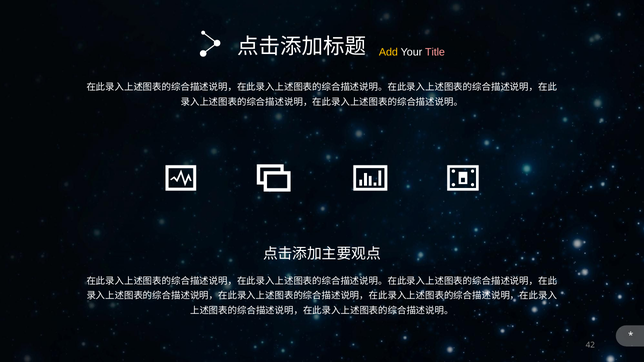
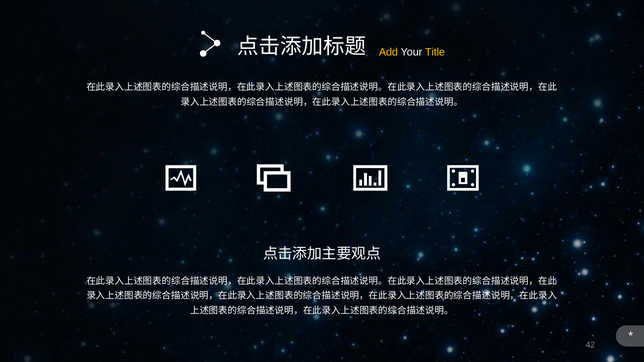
Title colour: pink -> yellow
